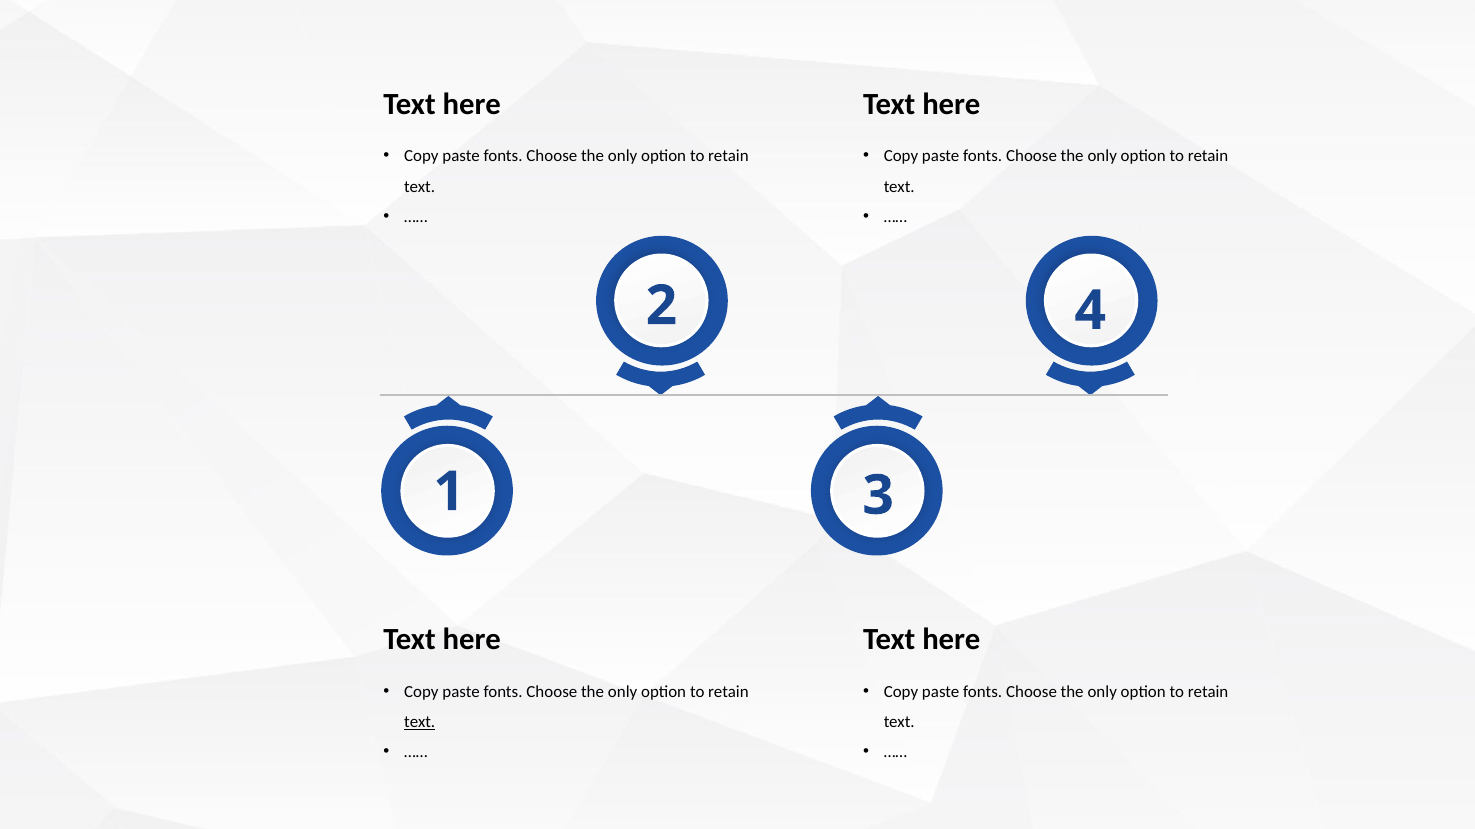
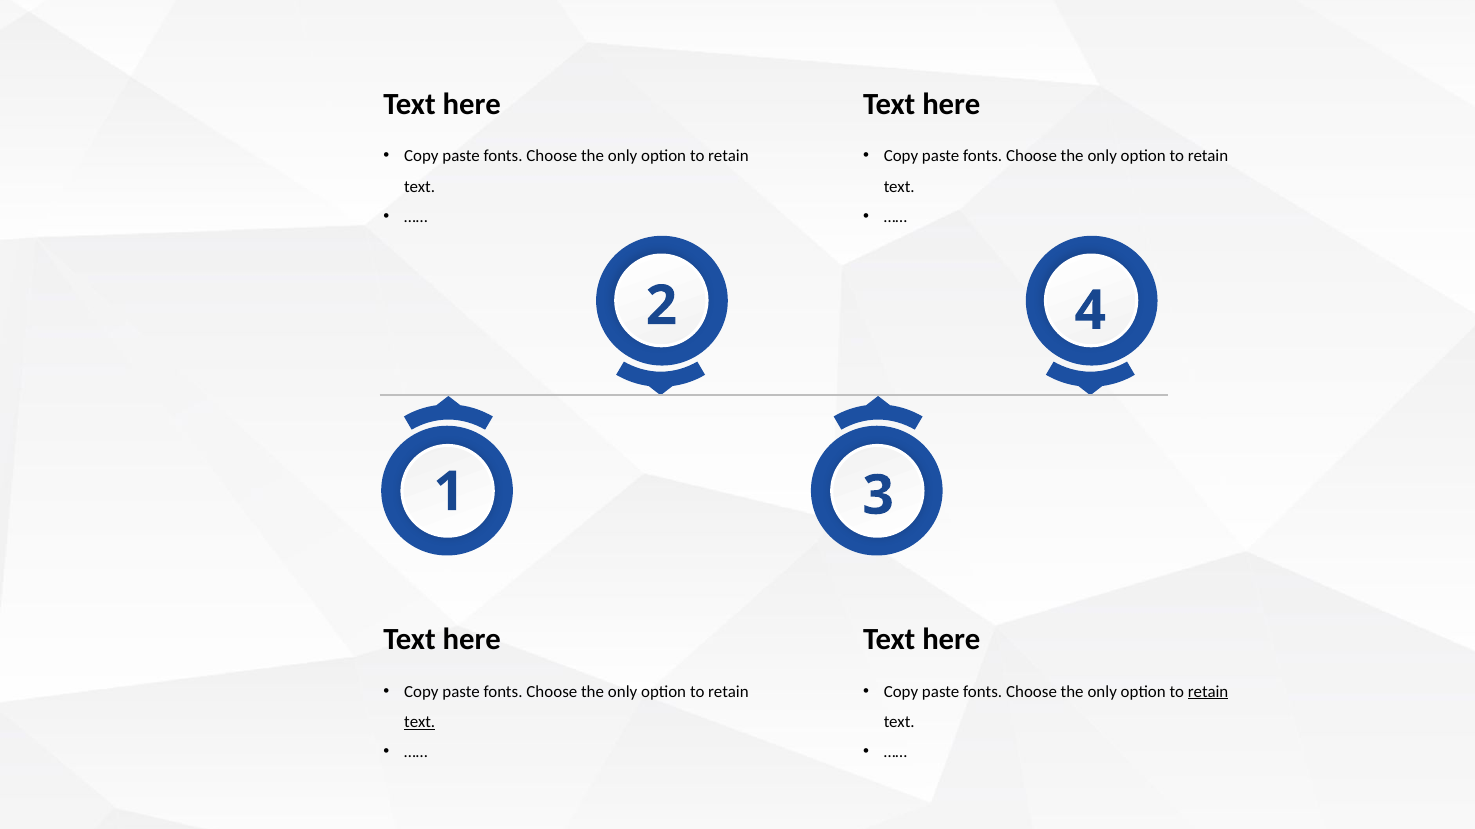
retain at (1208, 692) underline: none -> present
